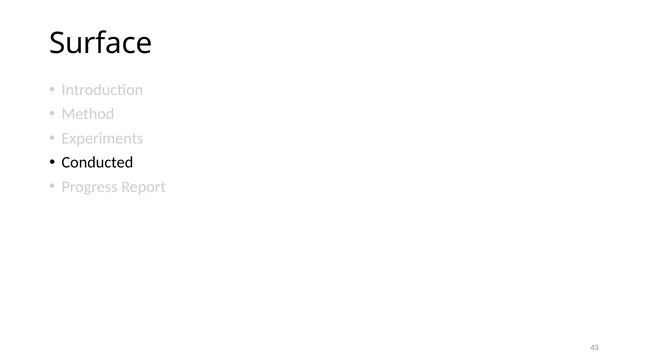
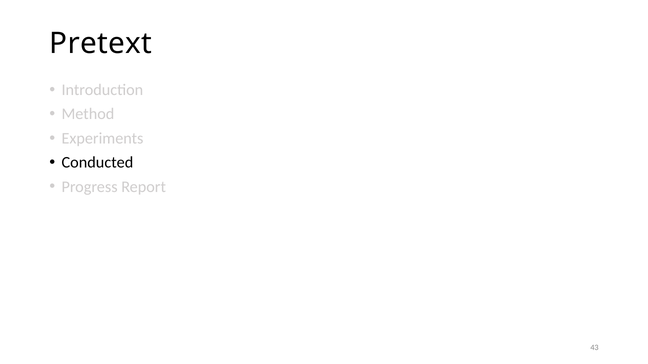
Surface: Surface -> Pretext
